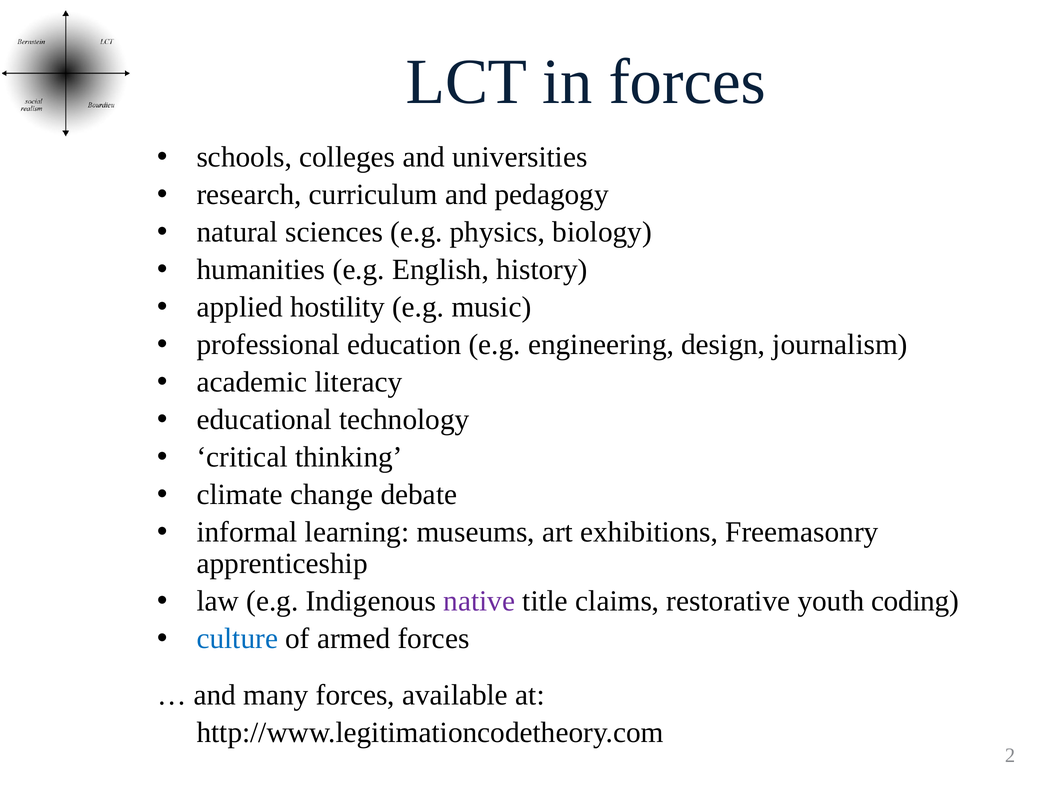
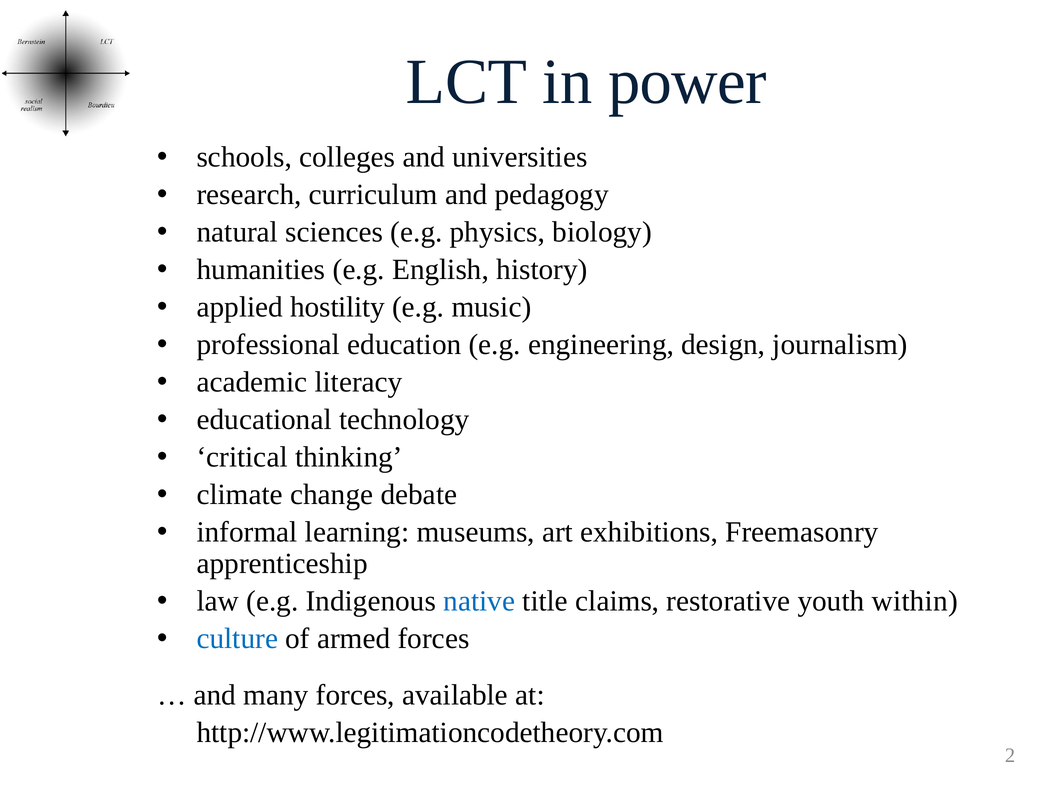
in forces: forces -> power
native colour: purple -> blue
coding: coding -> within
